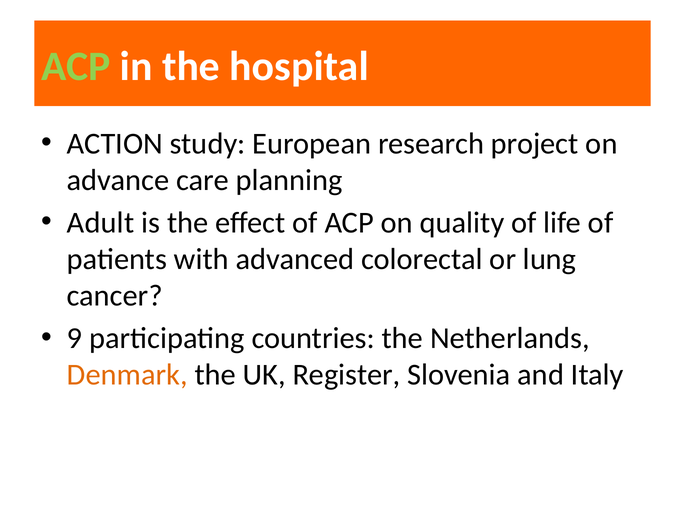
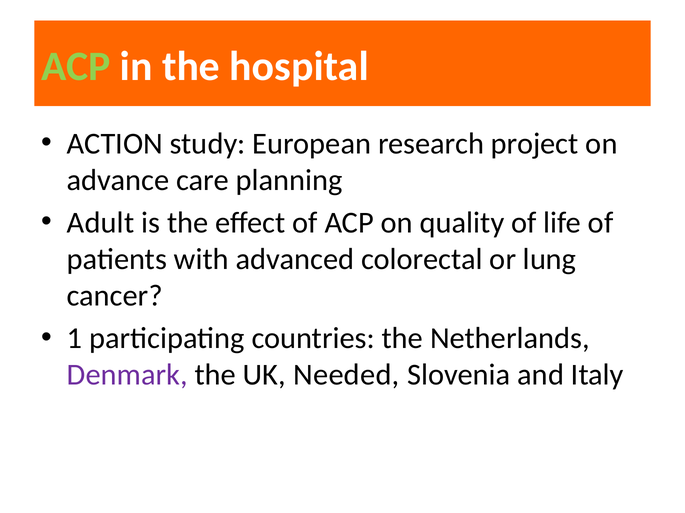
9: 9 -> 1
Denmark colour: orange -> purple
Register: Register -> Needed
